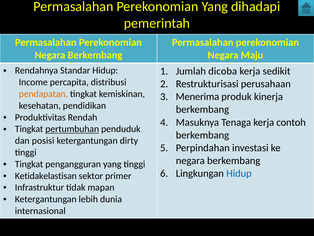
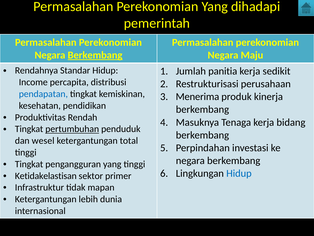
Berkembang at (95, 55) underline: none -> present
dicoba: dicoba -> panitia
pendapatan colour: orange -> blue
contoh: contoh -> bidang
posisi: posisi -> wesel
dirty: dirty -> total
